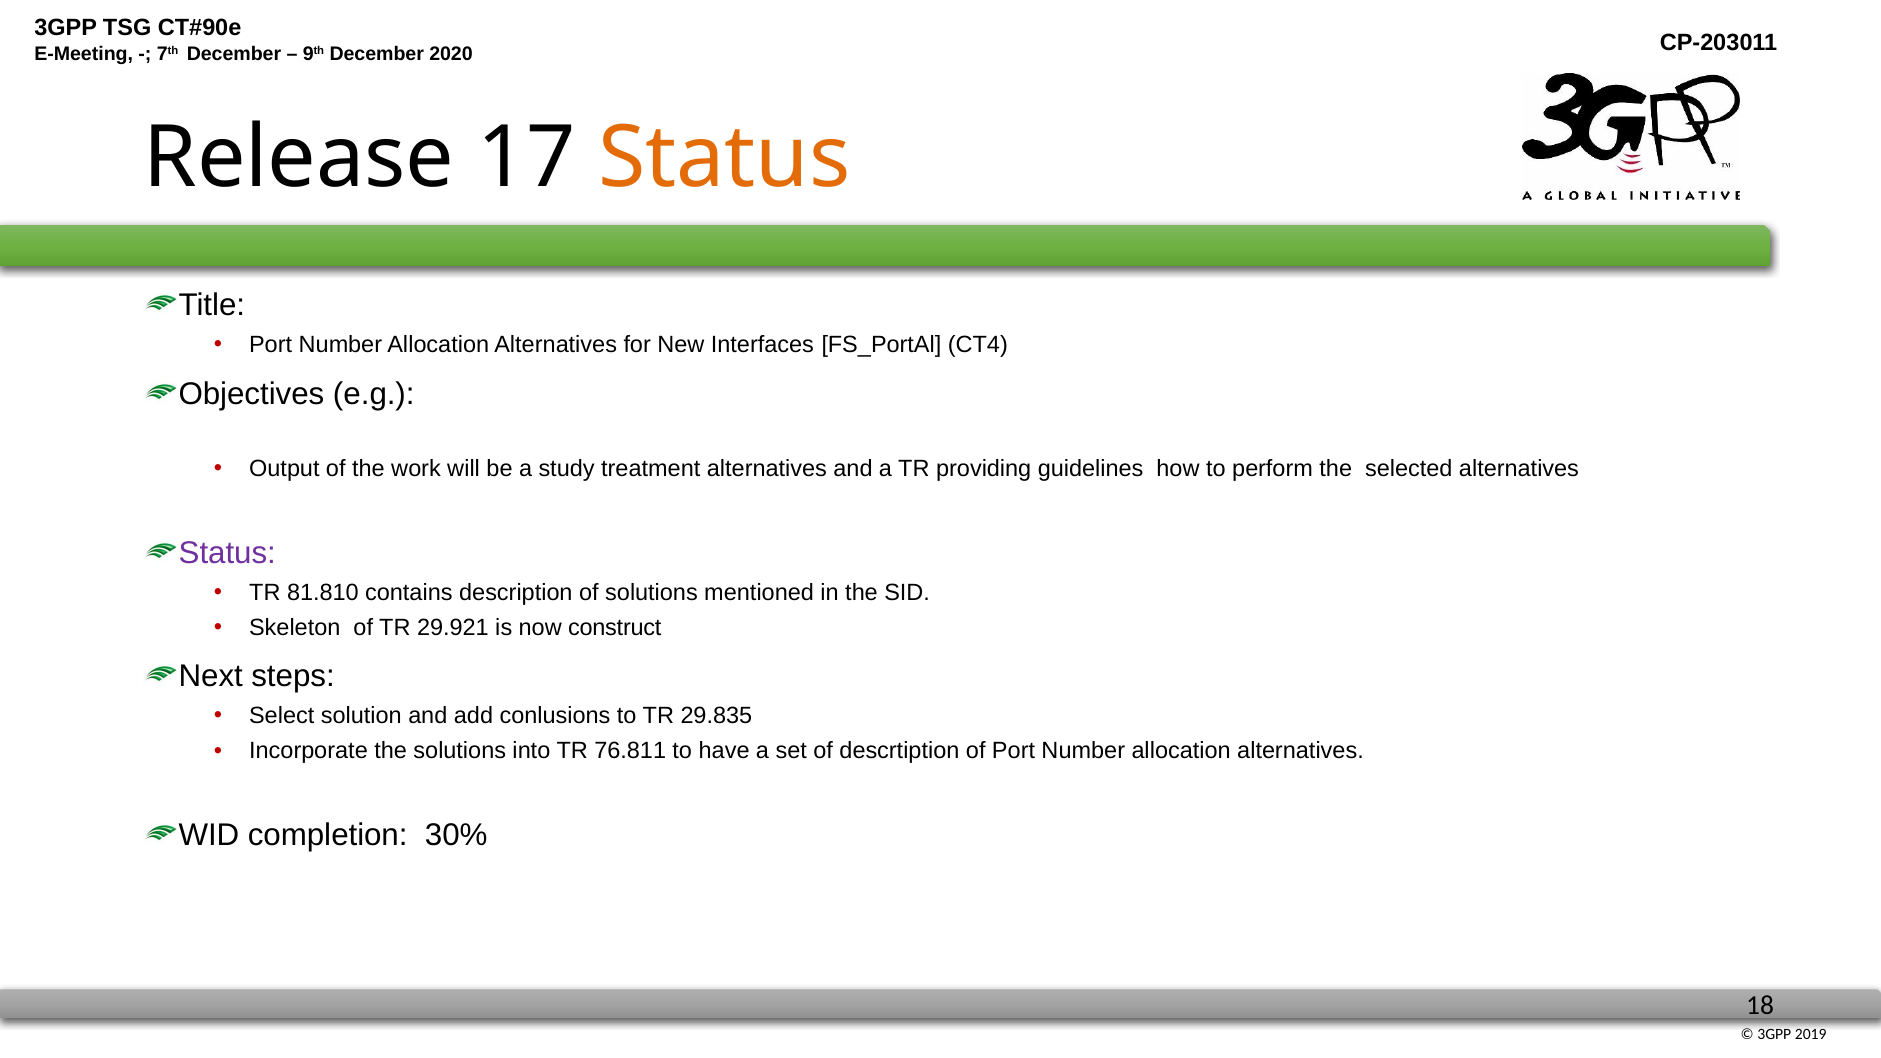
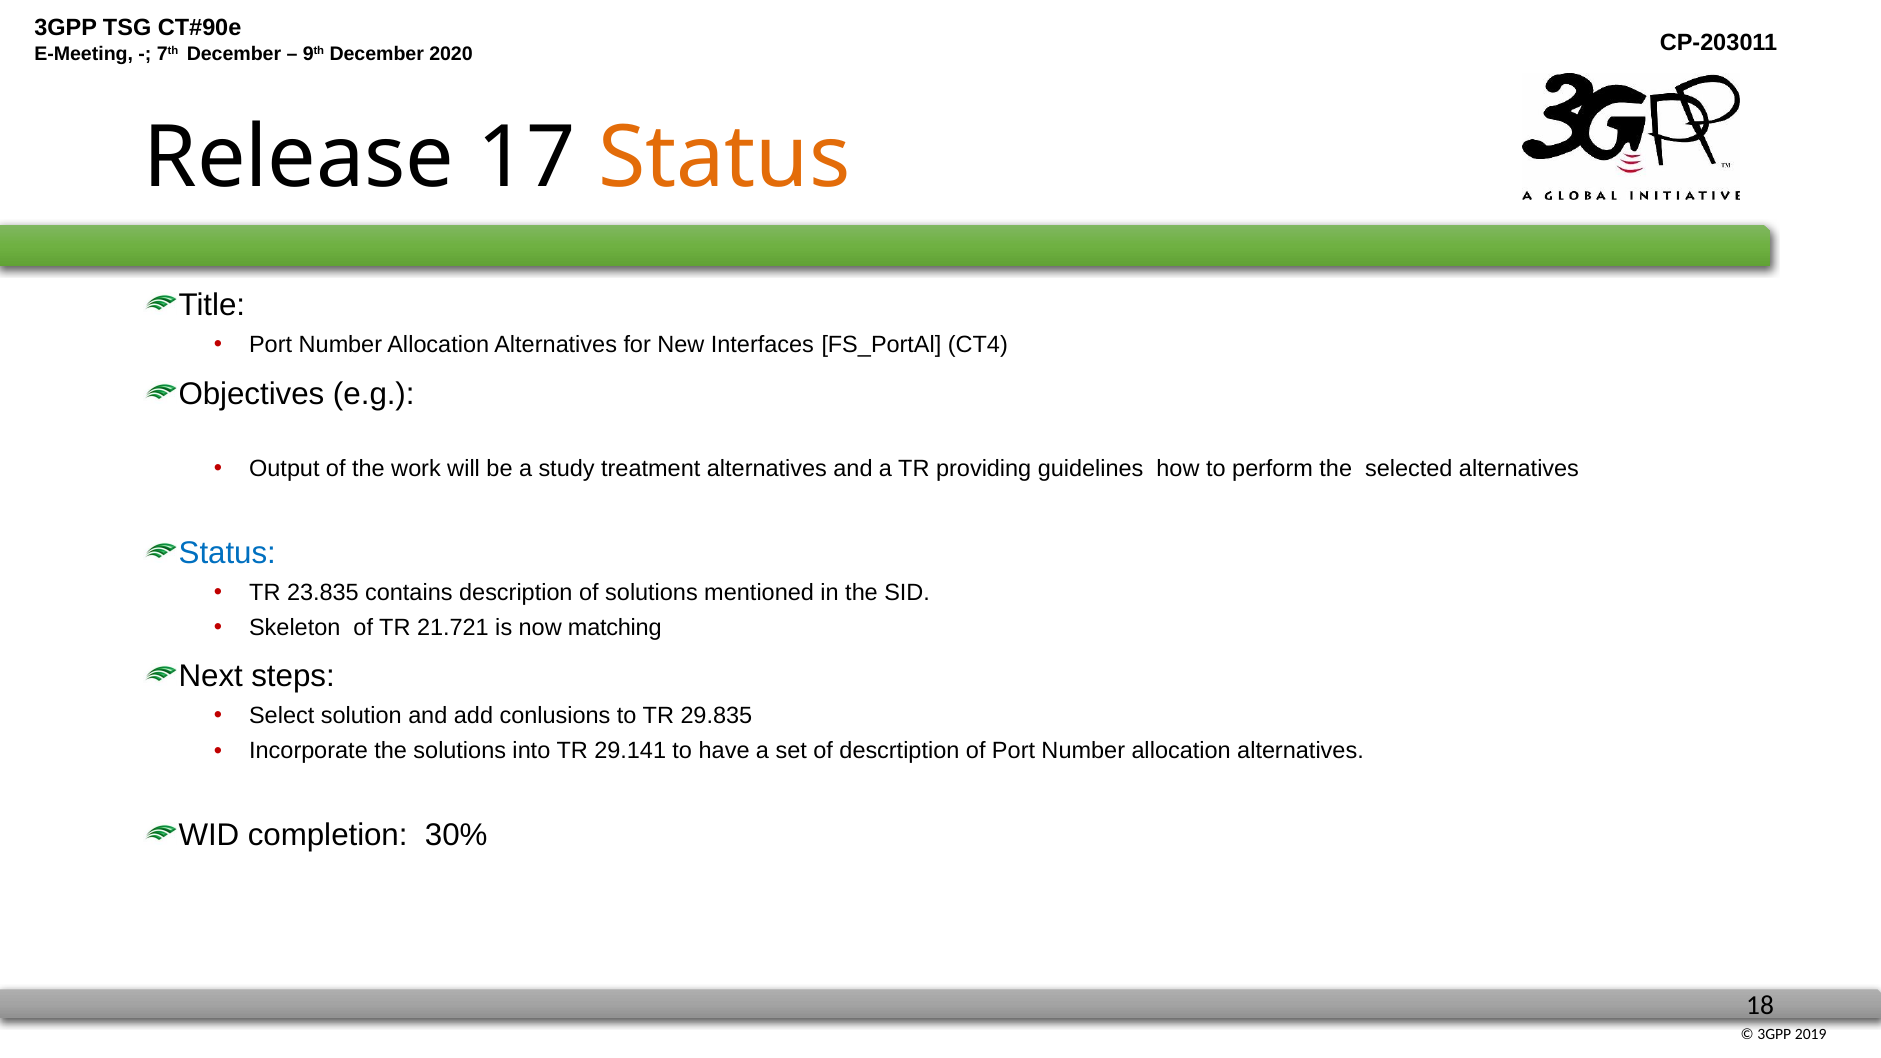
Status at (227, 553) colour: purple -> blue
81.810: 81.810 -> 23.835
29.921: 29.921 -> 21.721
construct: construct -> matching
76.811: 76.811 -> 29.141
